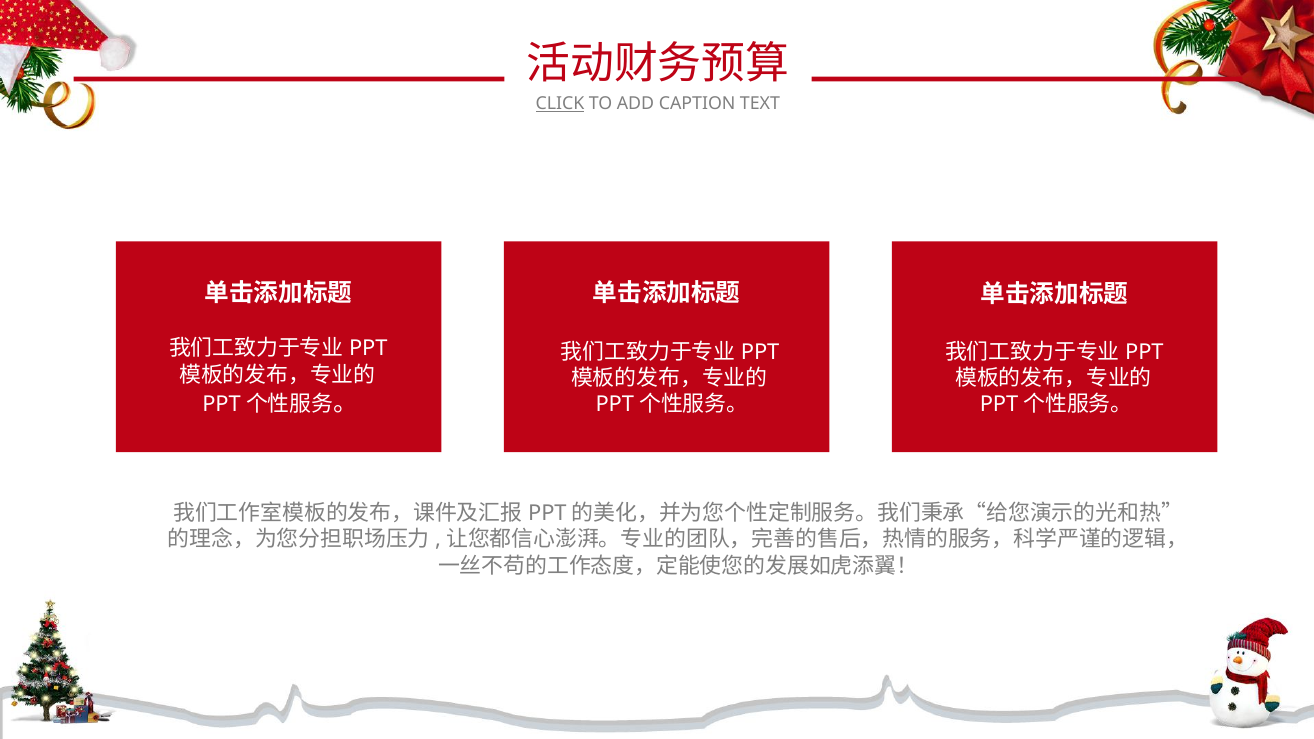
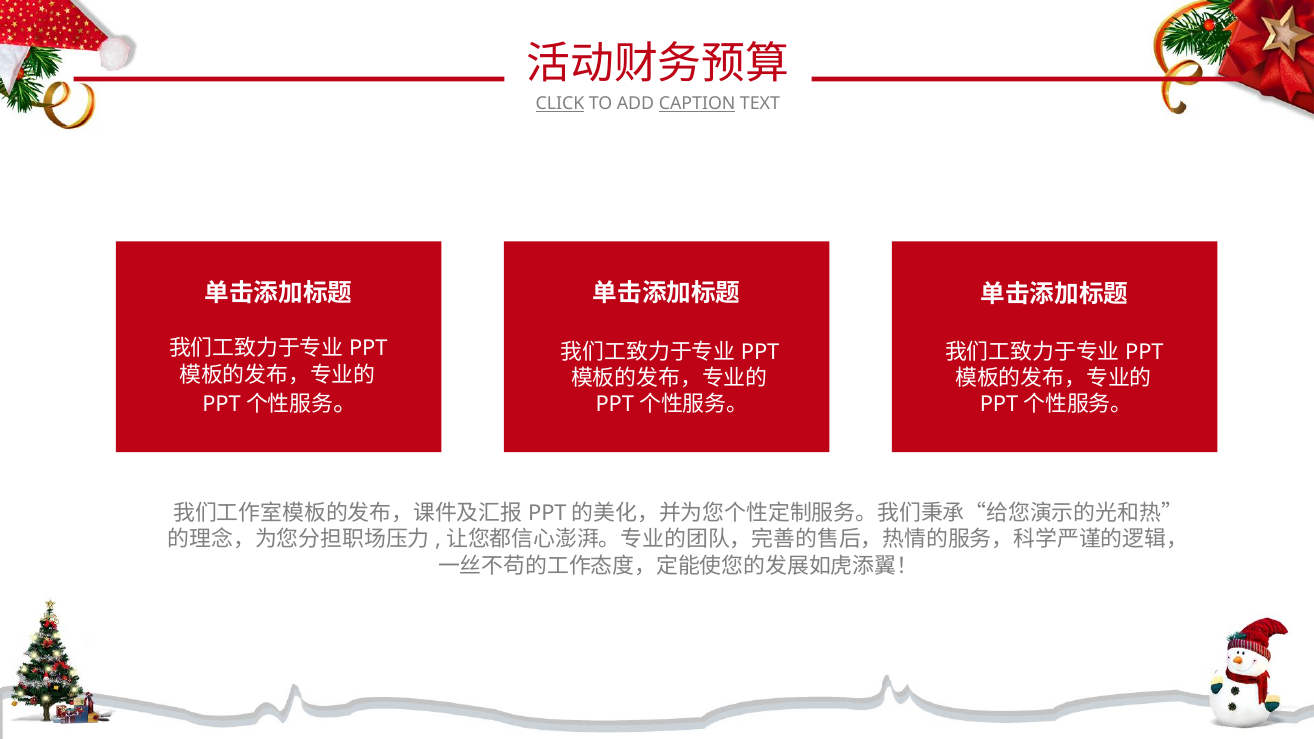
CAPTION underline: none -> present
